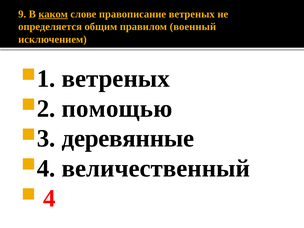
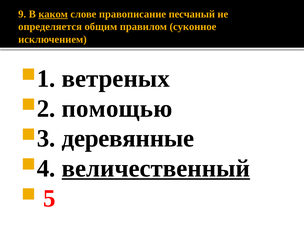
правописание ветреных: ветреных -> песчаный
военный: военный -> суконное
величественный underline: none -> present
4: 4 -> 5
